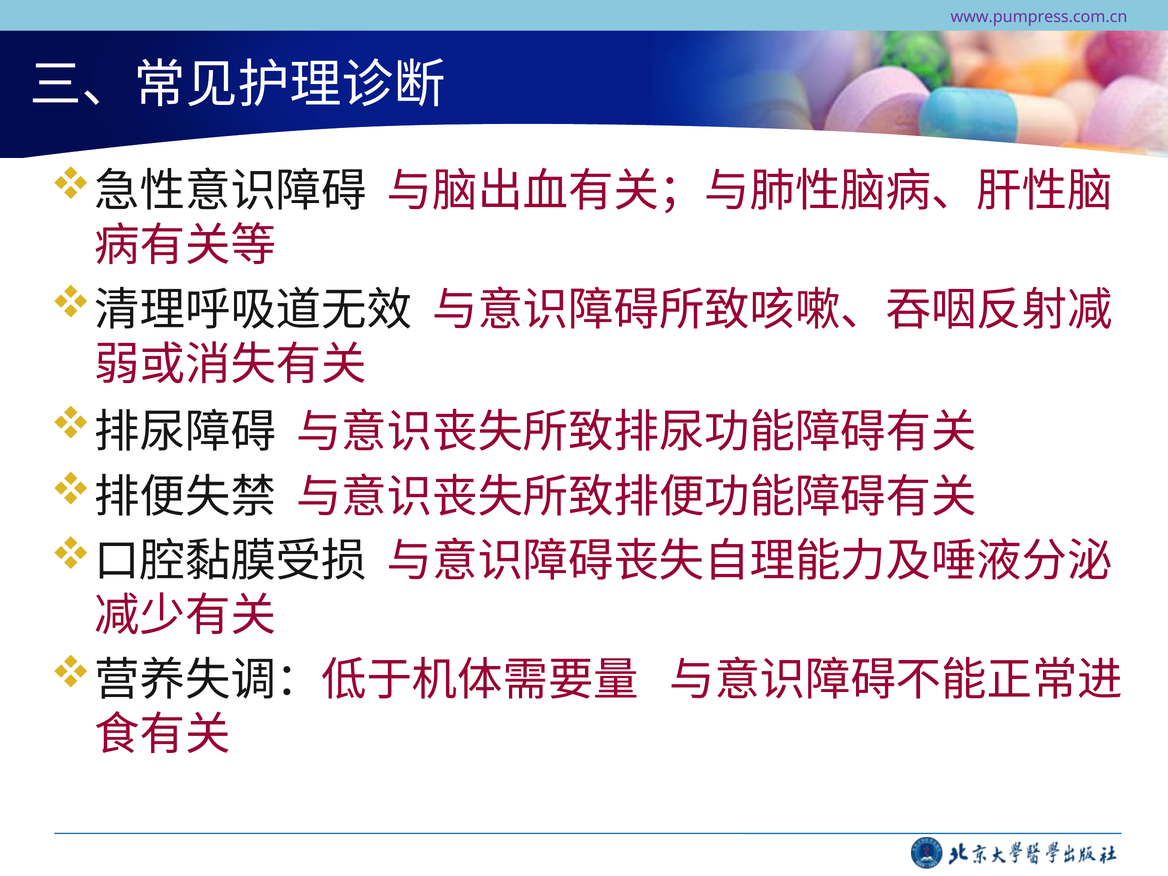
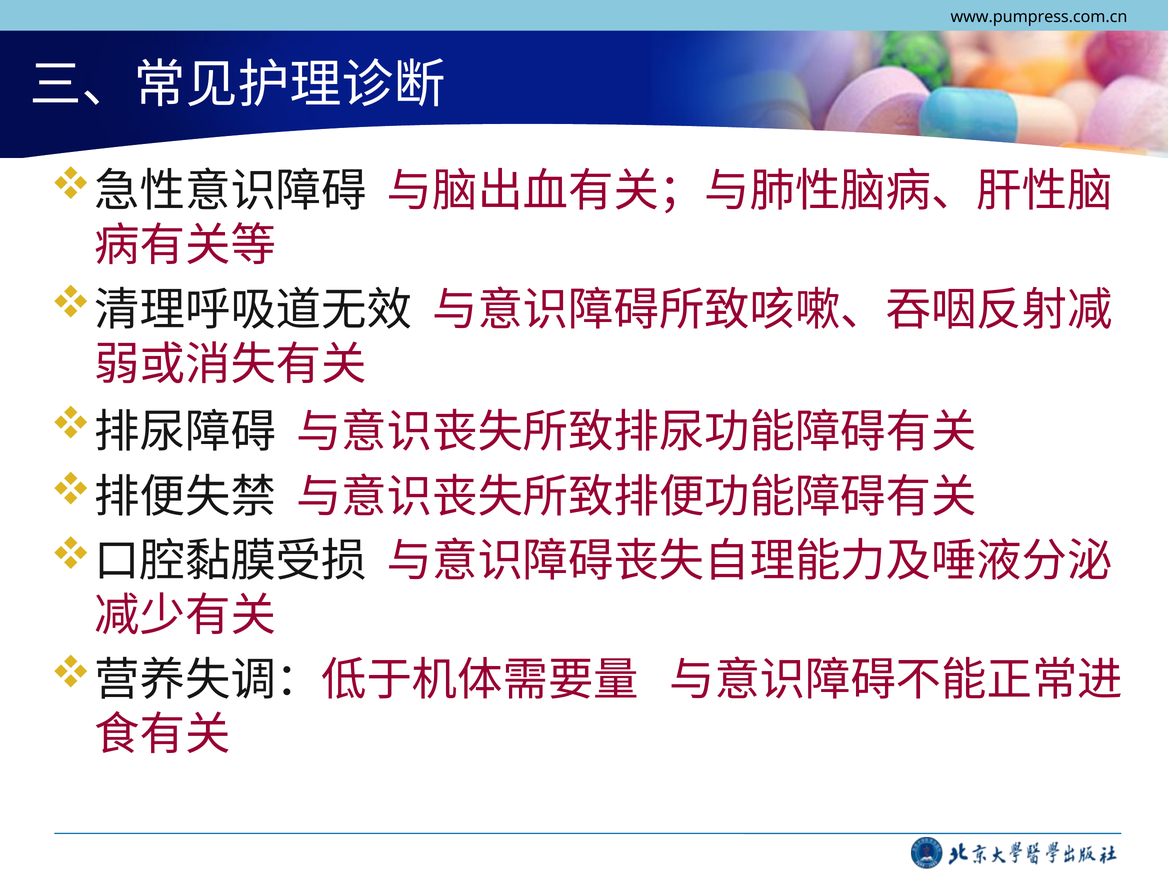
www.pumpress.com.cn colour: purple -> black
